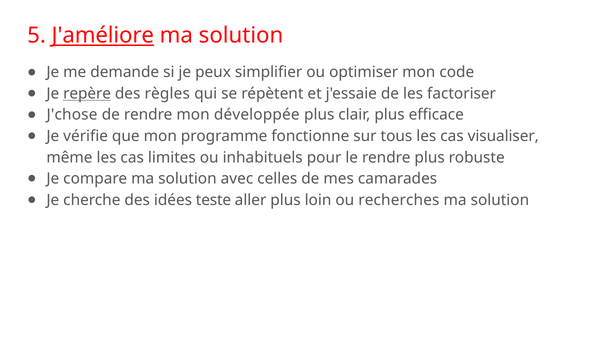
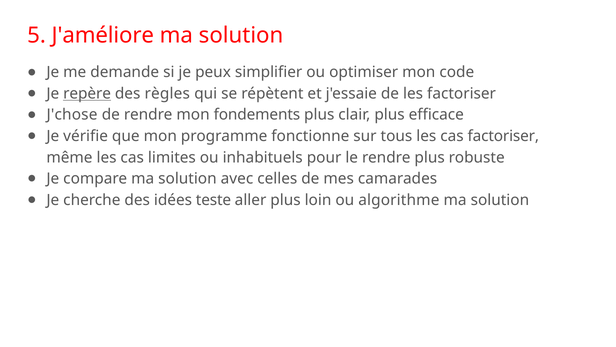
J'améliore underline: present -> none
développée: développée -> fondements
cas visualiser: visualiser -> factoriser
recherches: recherches -> algorithme
